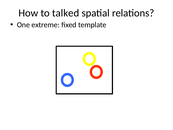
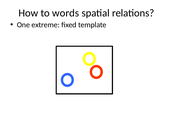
talked: talked -> words
